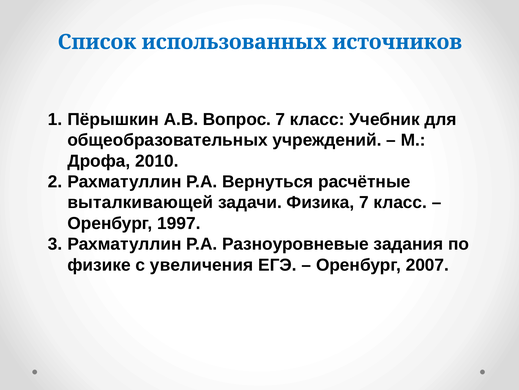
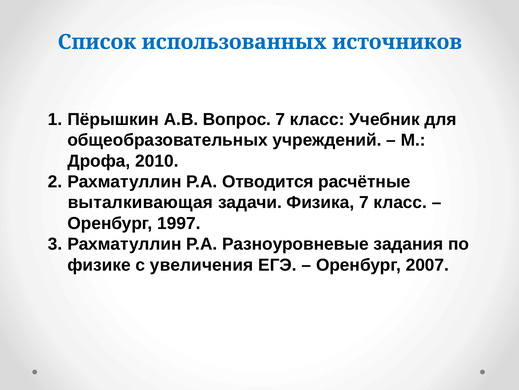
Вернуться: Вернуться -> Отводится
выталкивающей: выталкивающей -> выталкивающая
